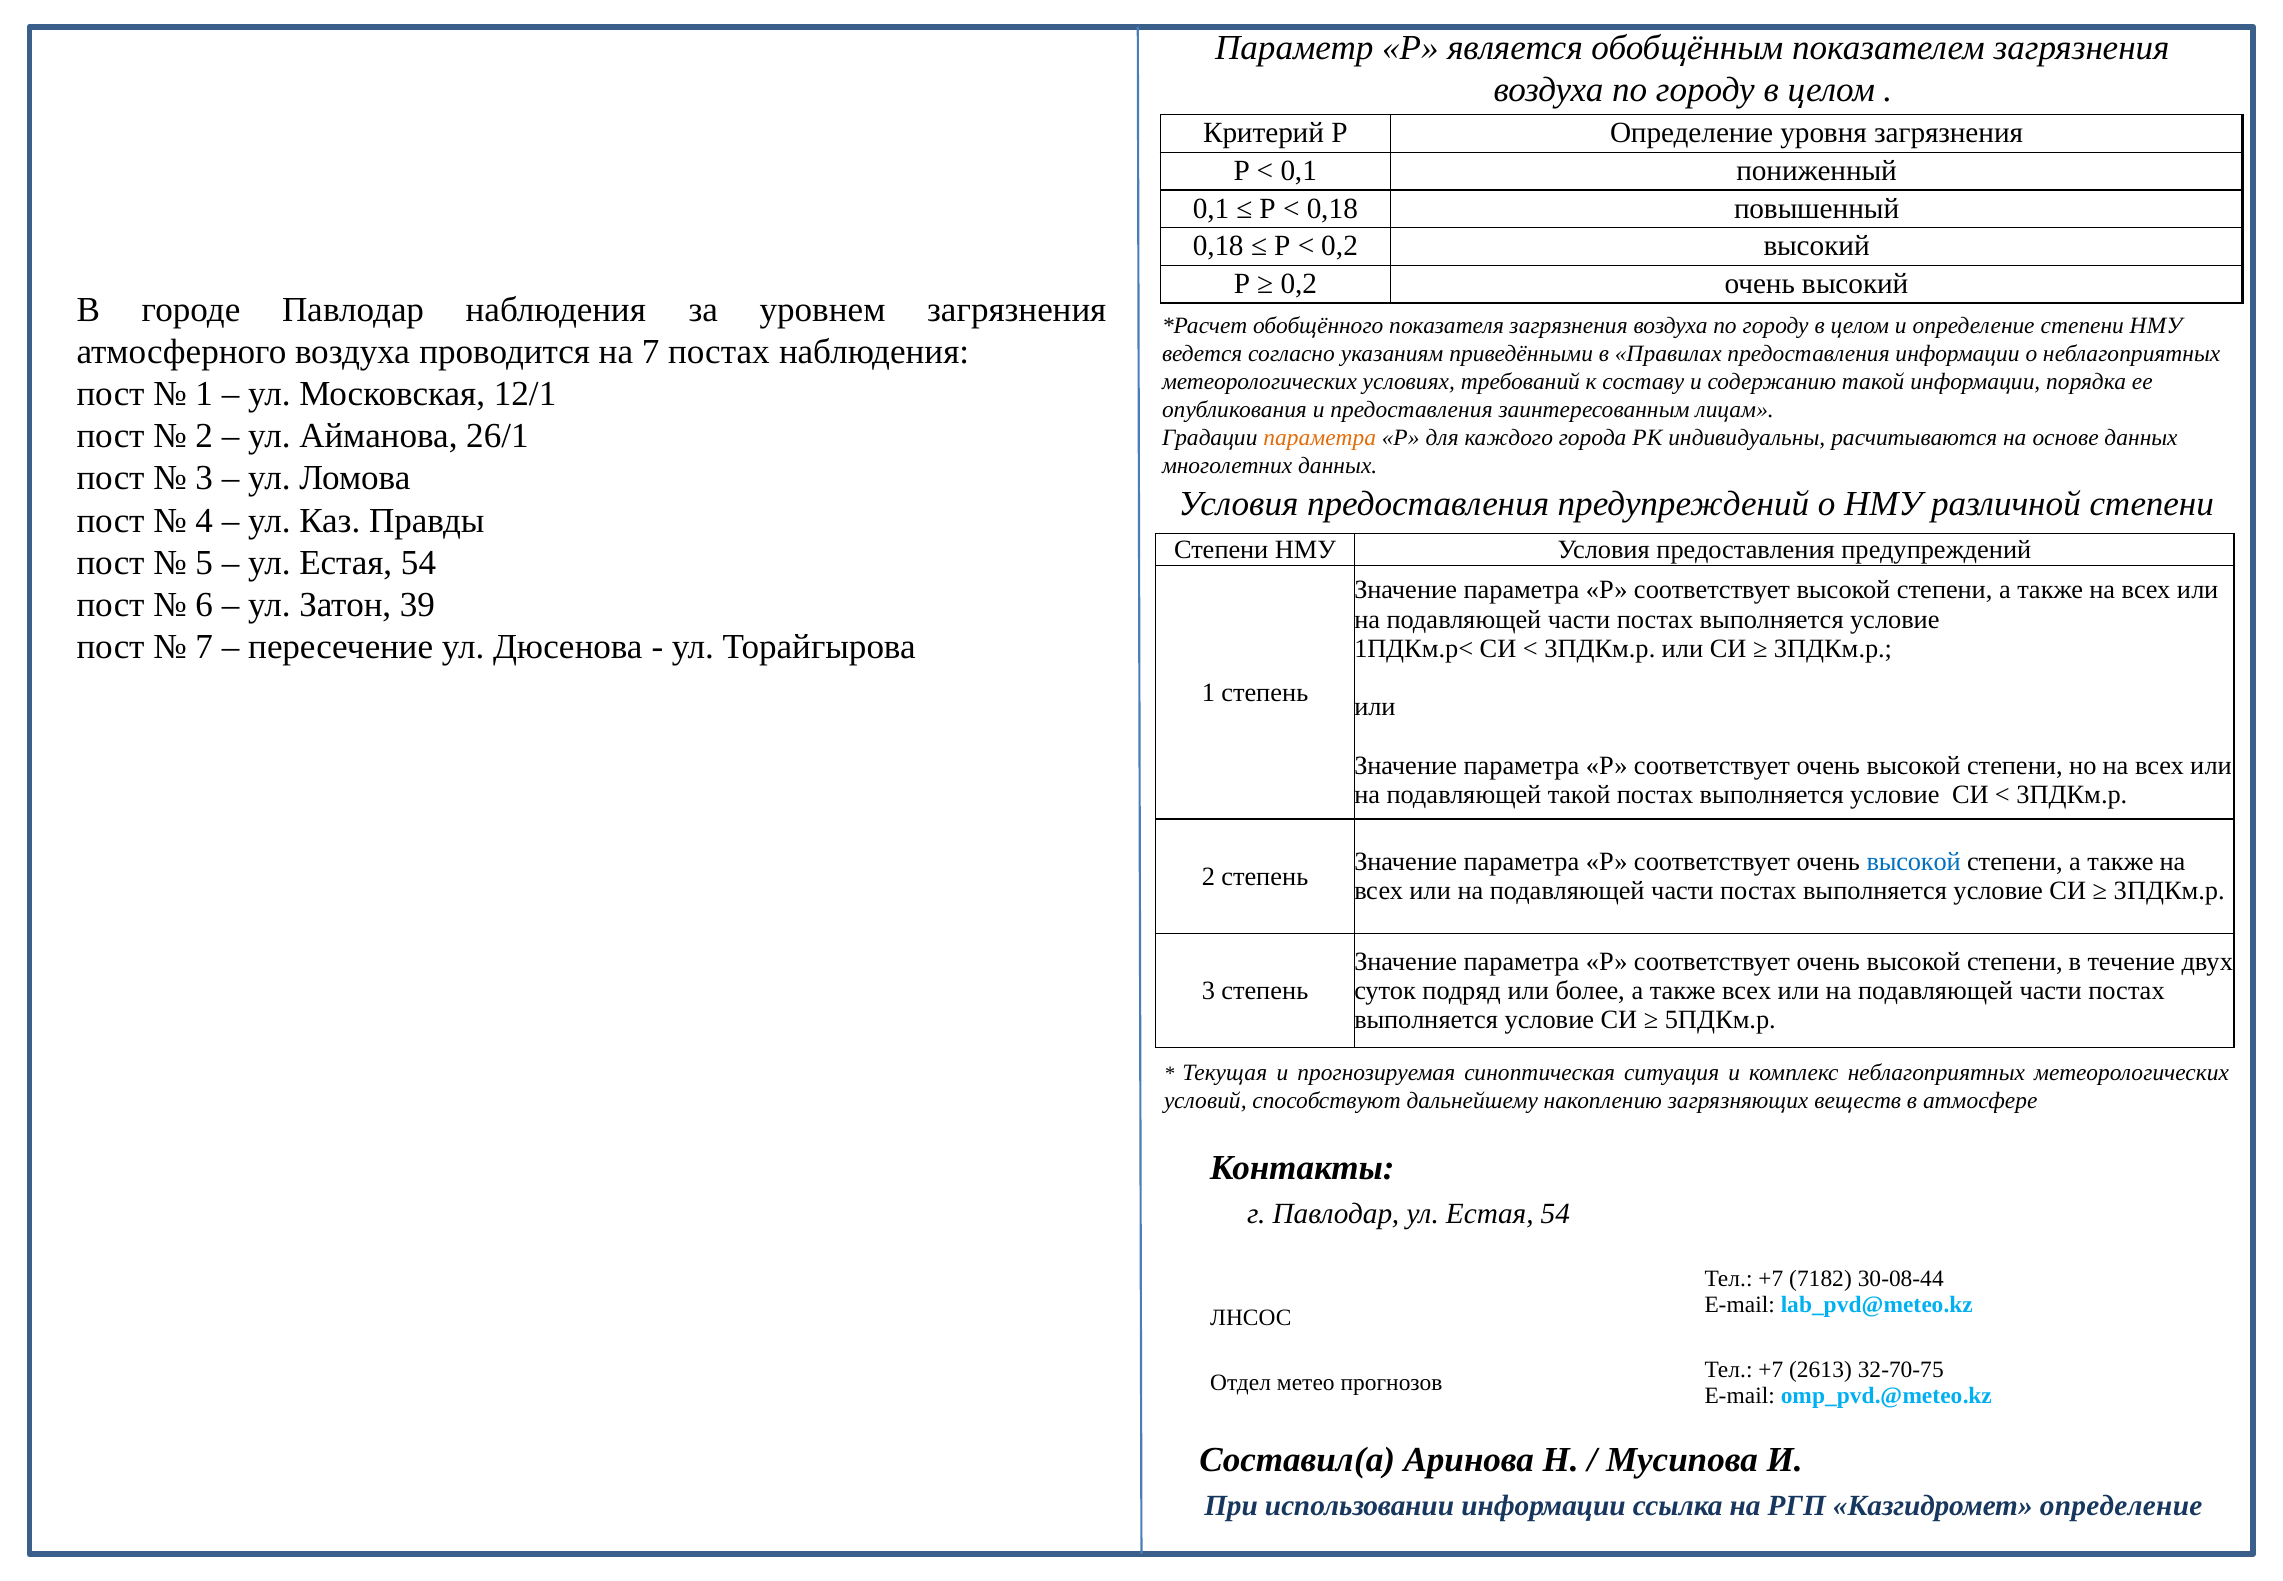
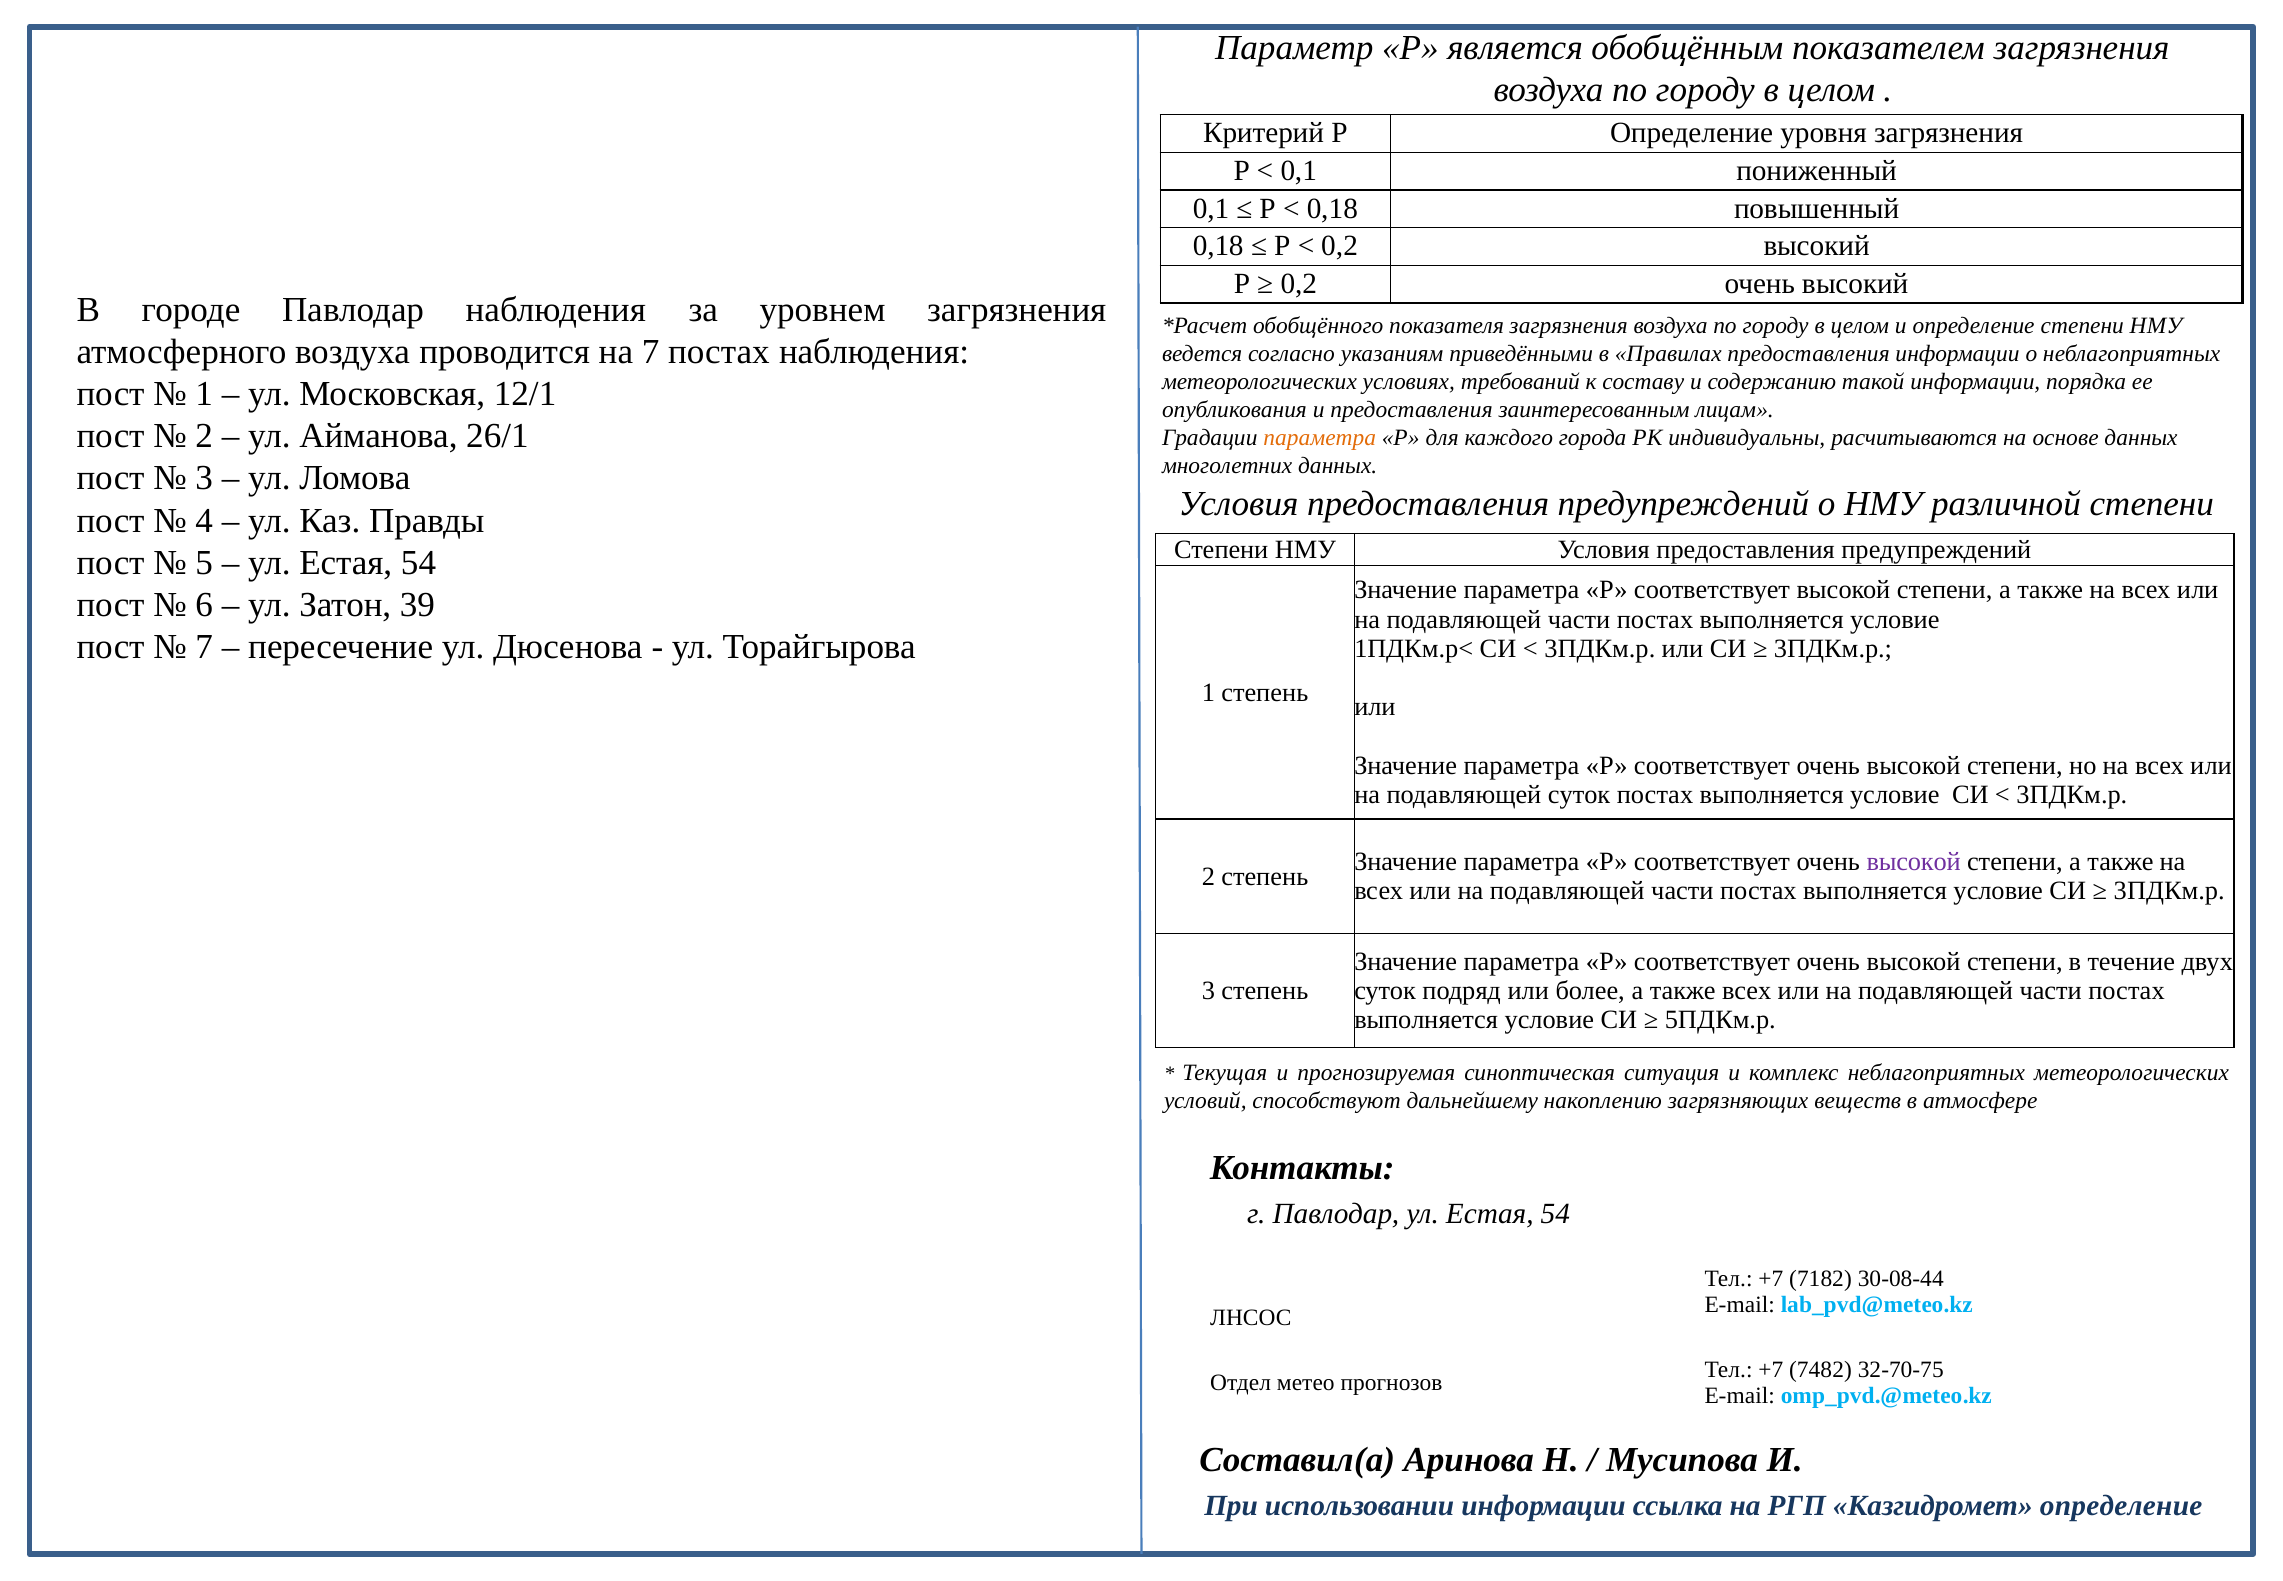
подавляющей такой: такой -> суток
высокой at (1914, 862) colour: blue -> purple
2613: 2613 -> 7482
